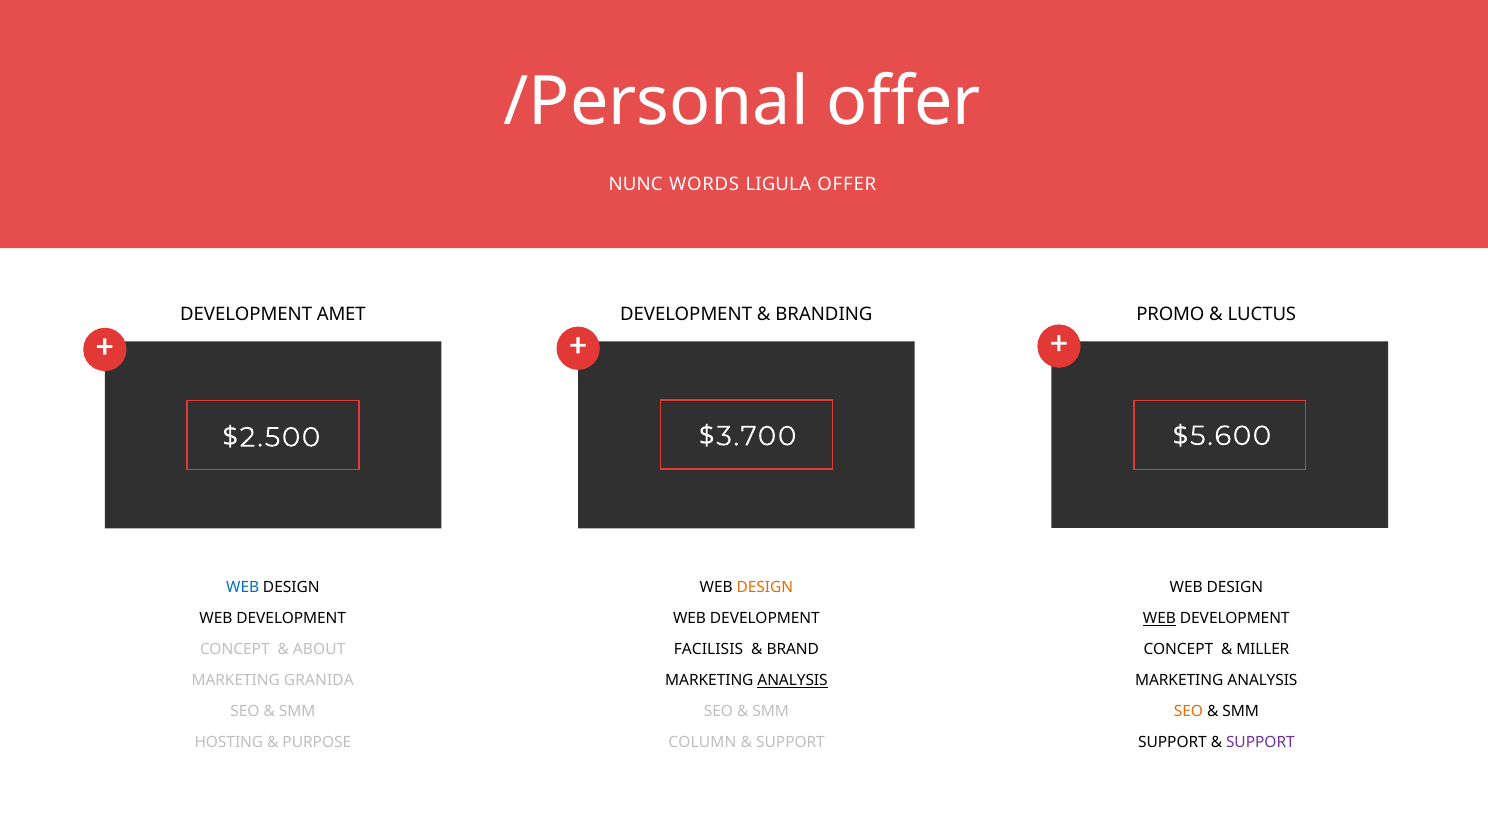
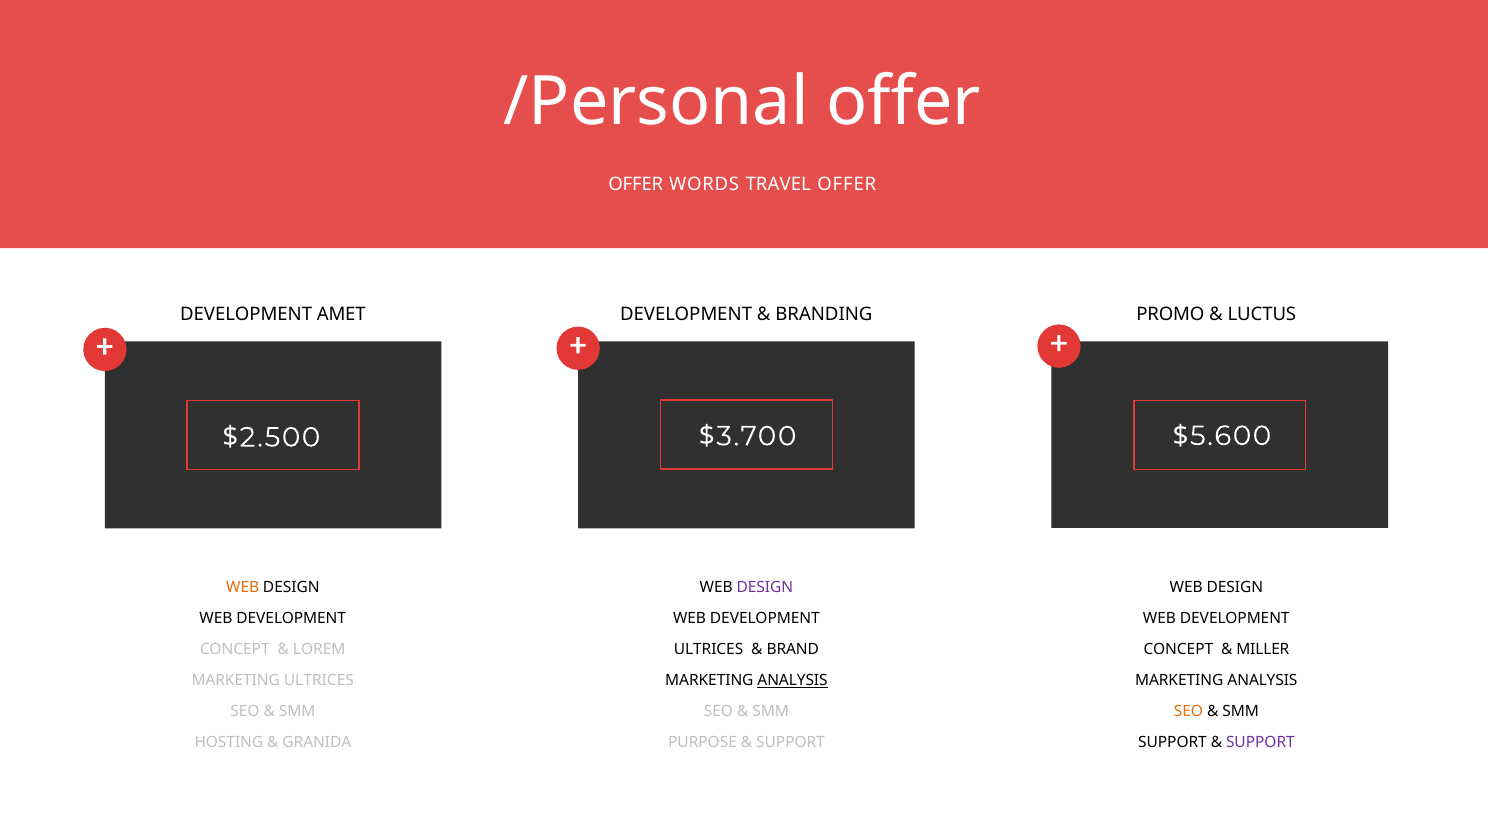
NUNC at (636, 184): NUNC -> OFFER
LIGULA: LIGULA -> TRAVEL
WEB at (243, 588) colour: blue -> orange
DESIGN at (765, 588) colour: orange -> purple
WEB at (1159, 619) underline: present -> none
ABOUT: ABOUT -> LOREM
FACILISIS at (708, 650): FACILISIS -> ULTRICES
MARKETING GRANIDA: GRANIDA -> ULTRICES
PURPOSE: PURPOSE -> GRANIDA
COLUMN: COLUMN -> PURPOSE
